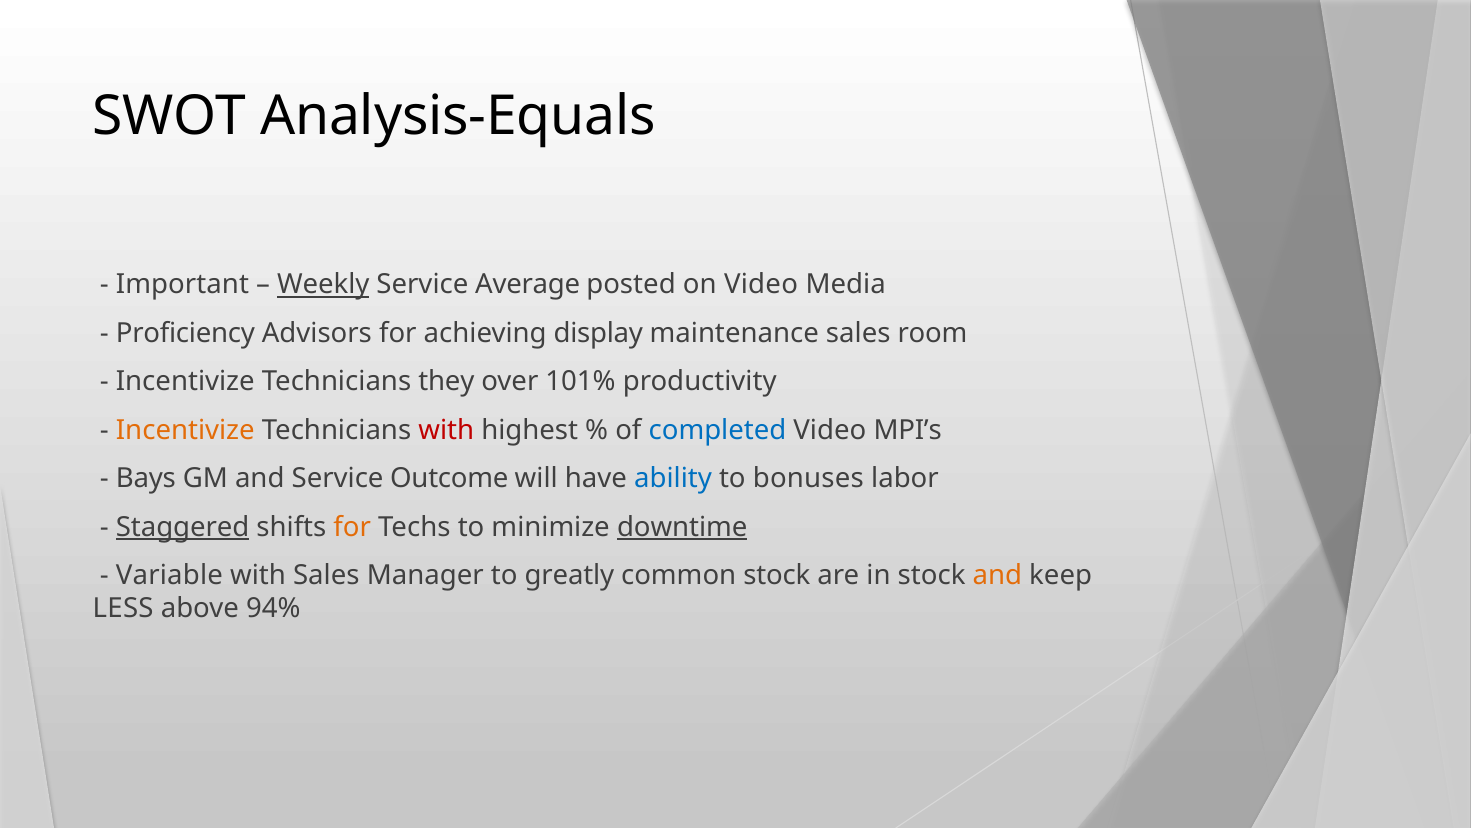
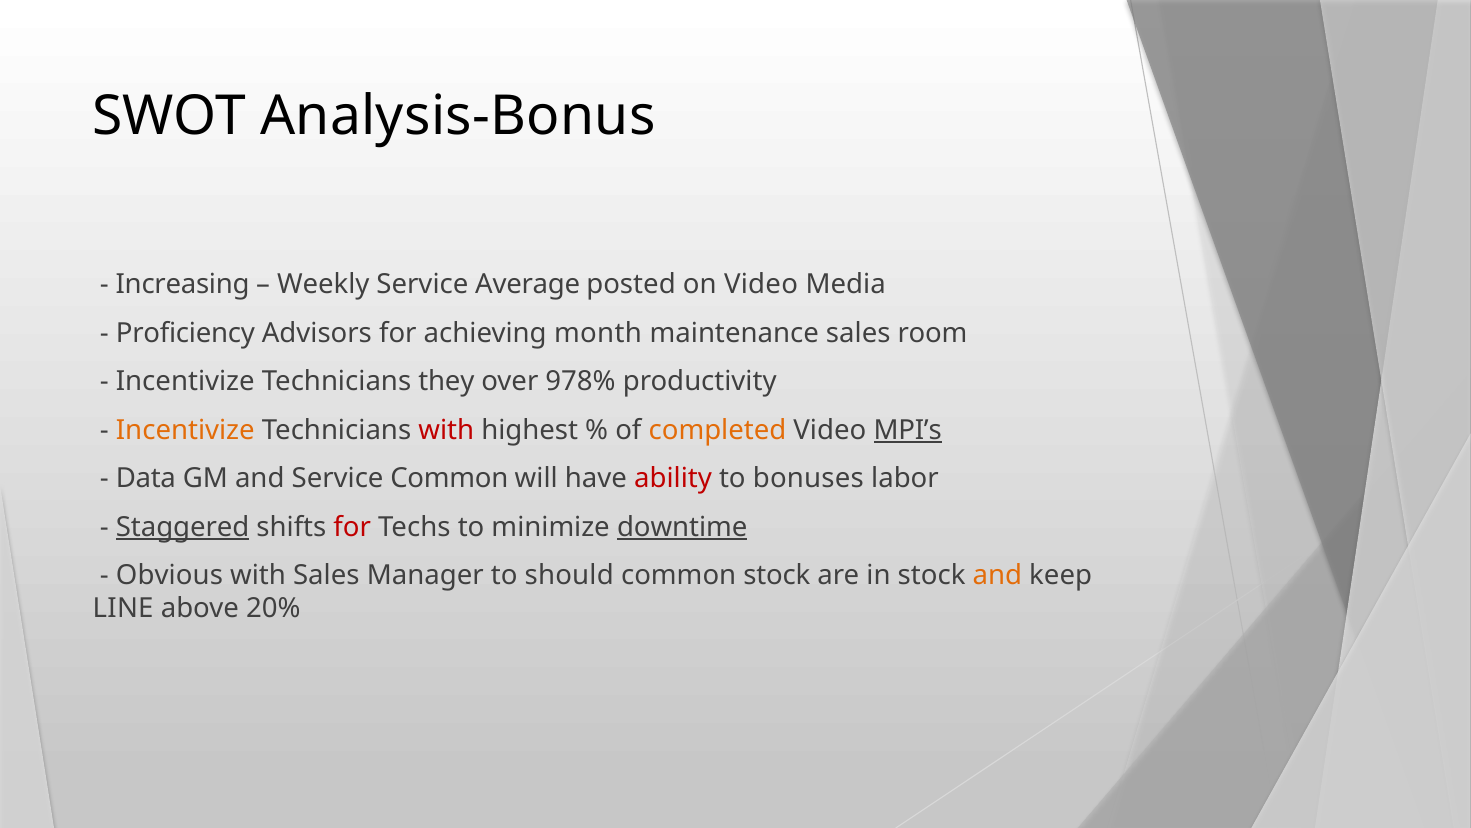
Analysis-Equals: Analysis-Equals -> Analysis-Bonus
Important: Important -> Increasing
Weekly underline: present -> none
display: display -> month
101%: 101% -> 978%
completed colour: blue -> orange
MPI’s underline: none -> present
Bays: Bays -> Data
Service Outcome: Outcome -> Common
ability colour: blue -> red
for at (352, 527) colour: orange -> red
Variable: Variable -> Obvious
greatly: greatly -> should
LESS: LESS -> LINE
94%: 94% -> 20%
